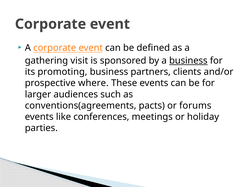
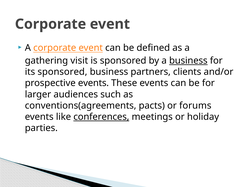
its promoting: promoting -> sponsored
prospective where: where -> events
conferences underline: none -> present
